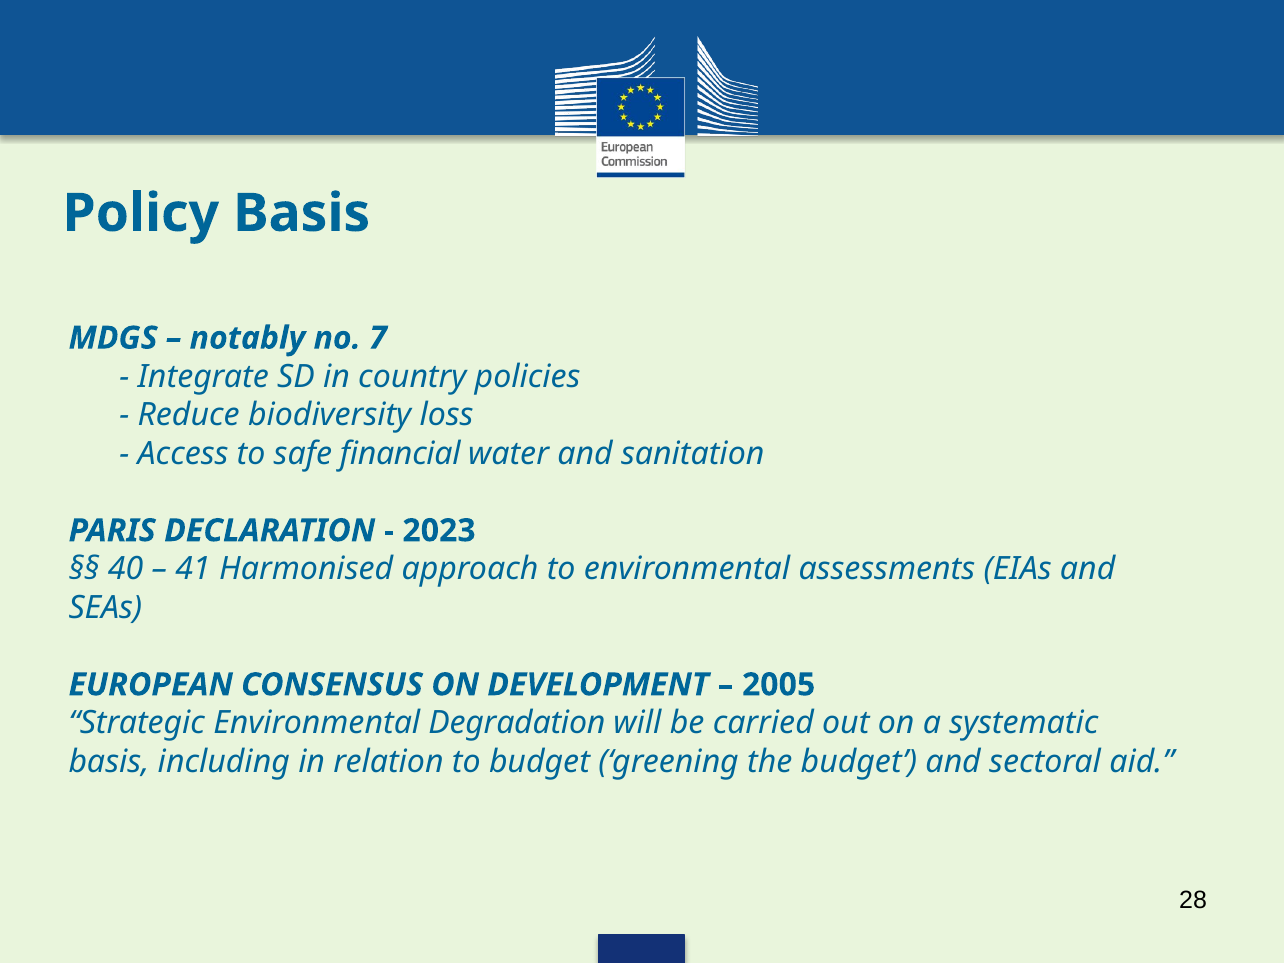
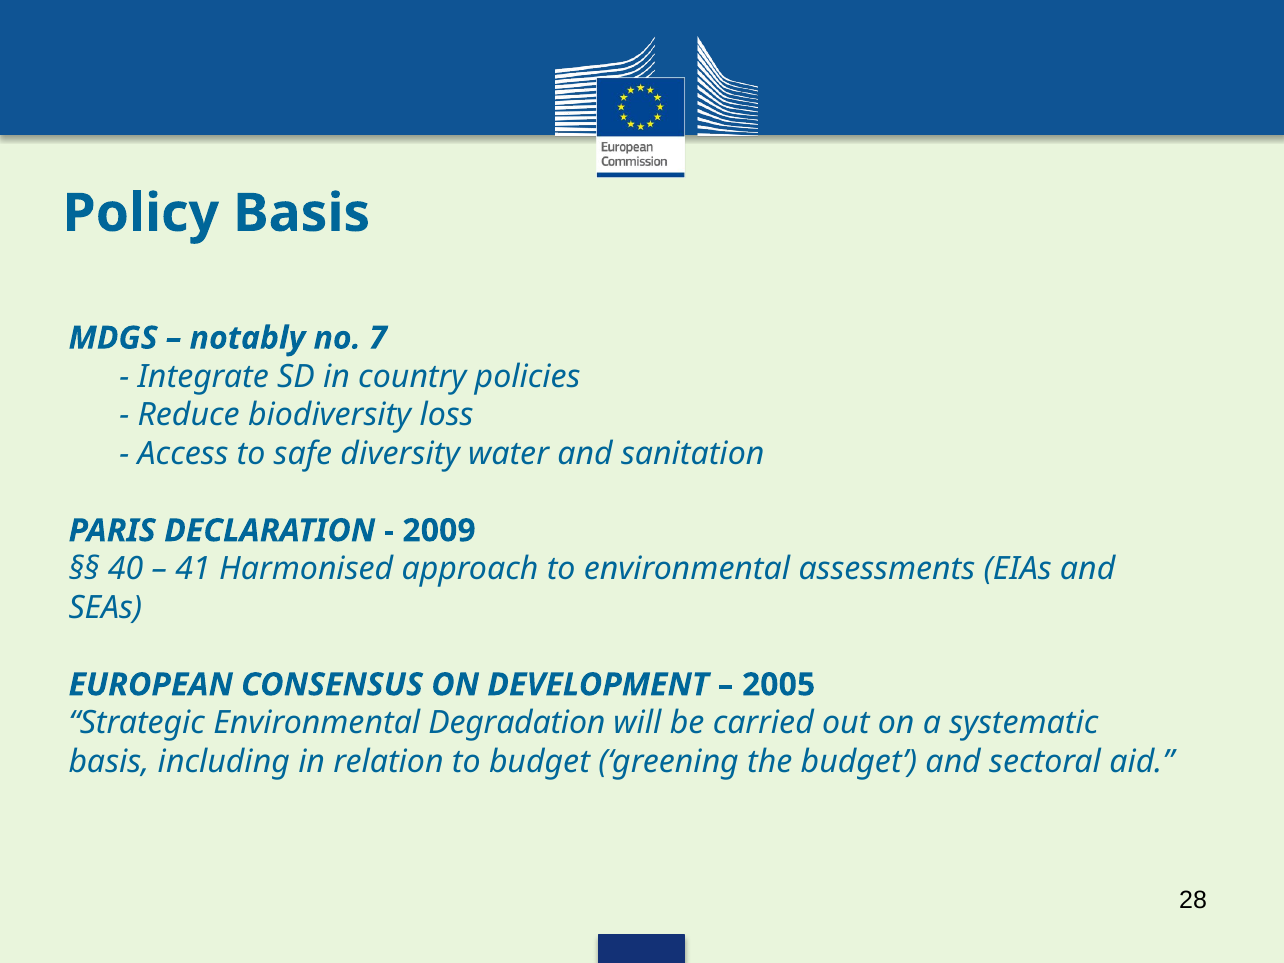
financial: financial -> diversity
2023: 2023 -> 2009
